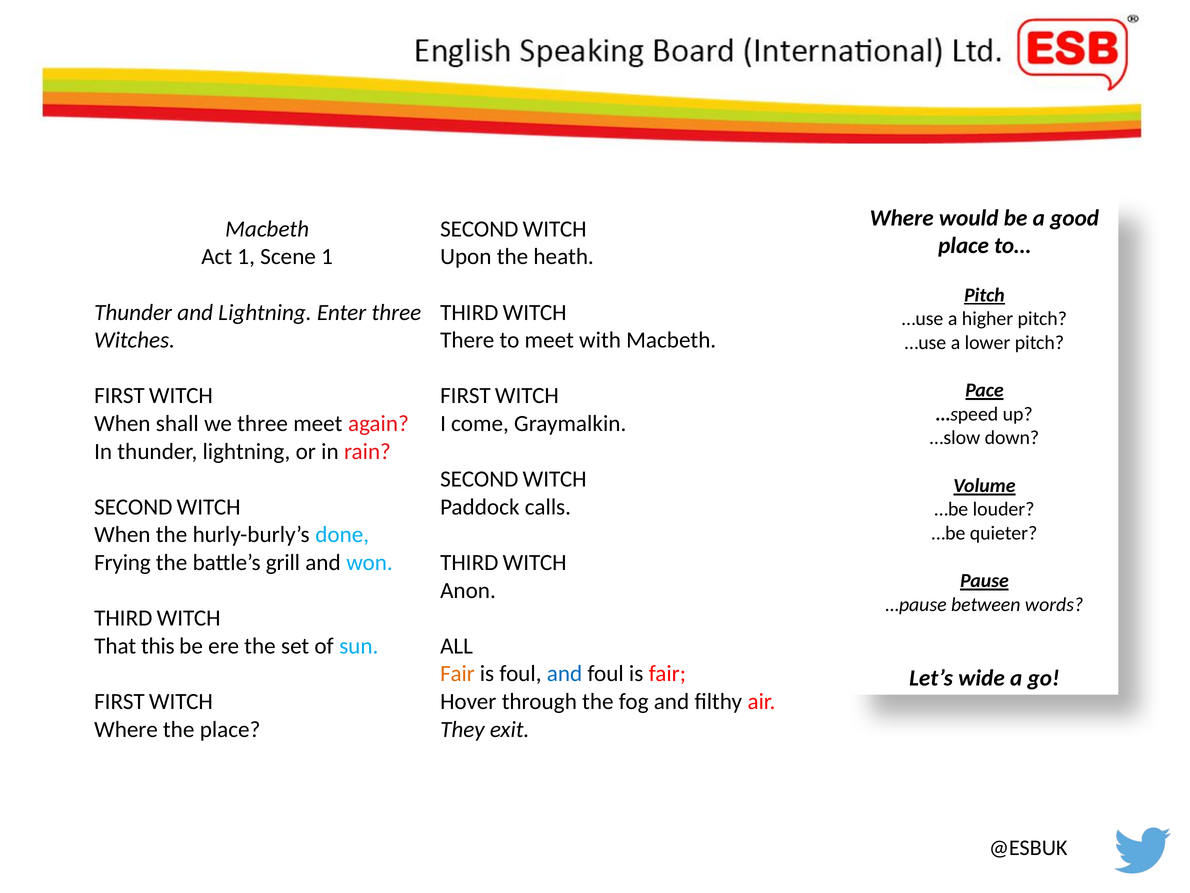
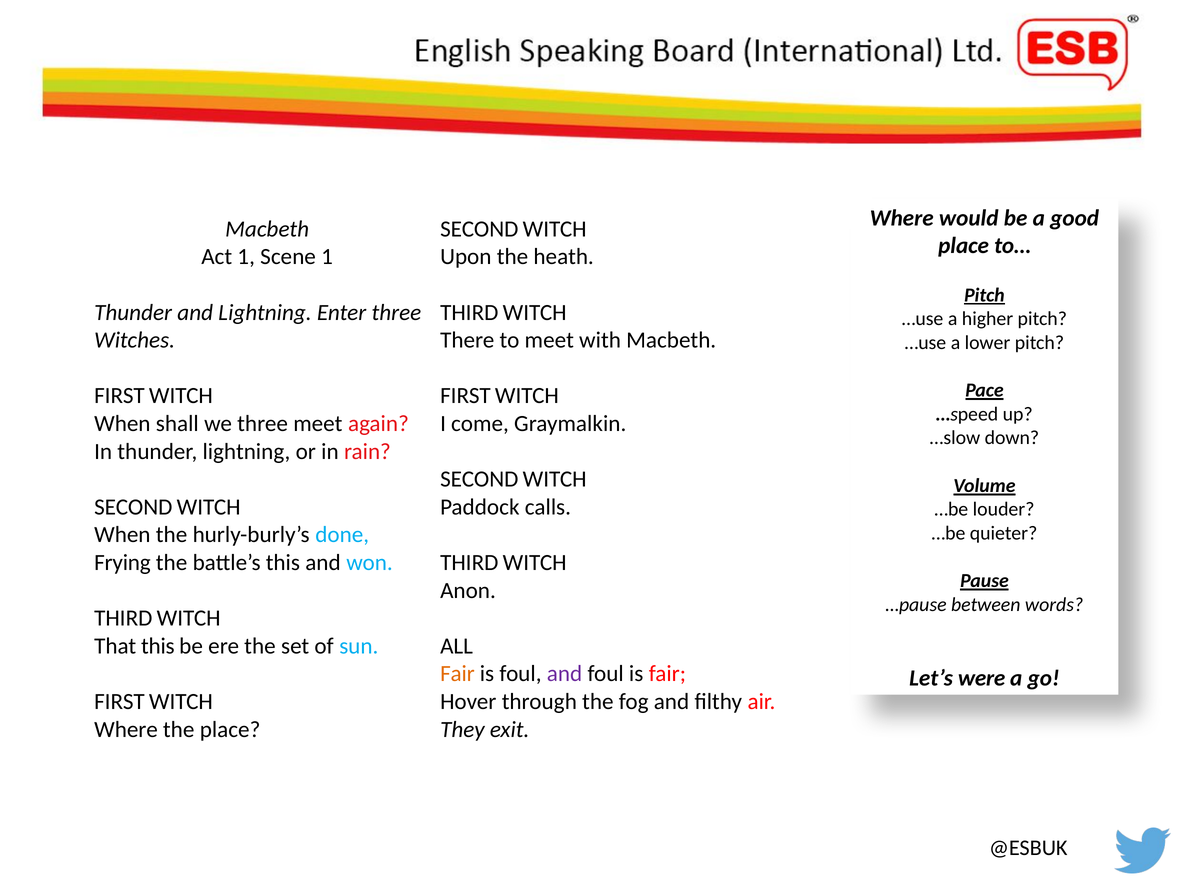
battle’s grill: grill -> this
and at (564, 673) colour: blue -> purple
wide: wide -> were
